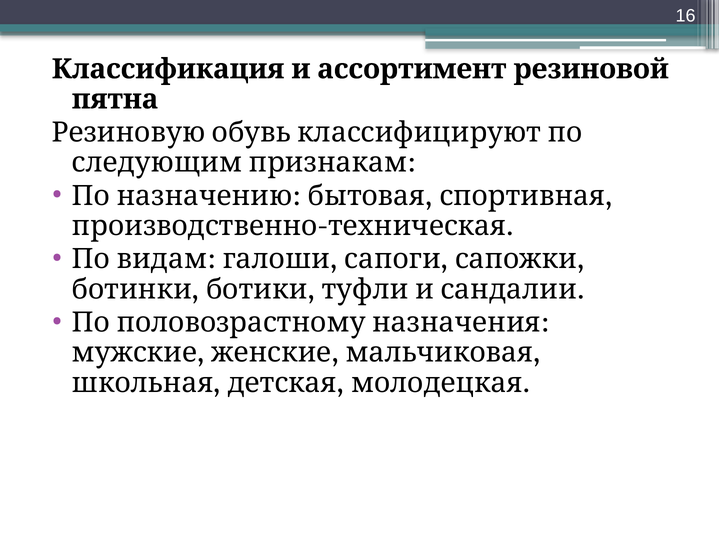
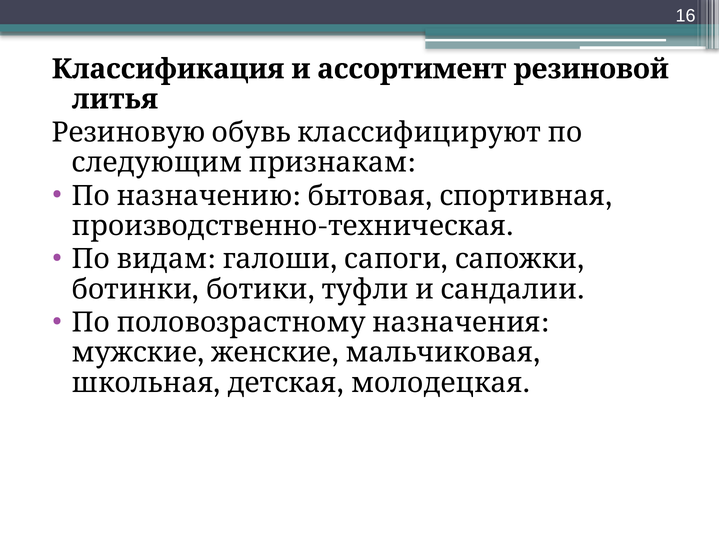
пятна: пятна -> литья
